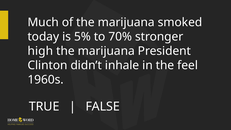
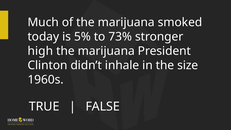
70%: 70% -> 73%
feel: feel -> size
